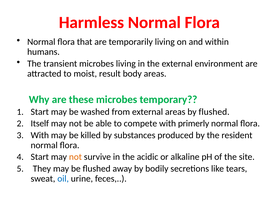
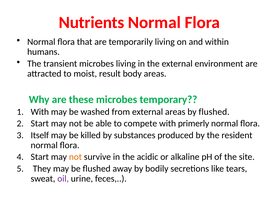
Harmless: Harmless -> Nutrients
Start at (40, 112): Start -> With
Itself at (40, 124): Itself -> Start
With at (40, 135): With -> Itself
oil colour: blue -> purple
